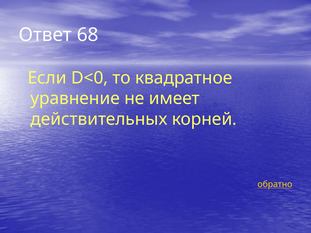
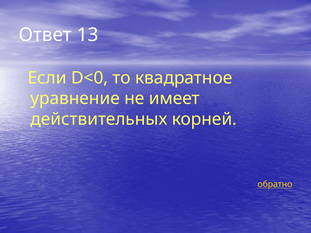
68: 68 -> 13
